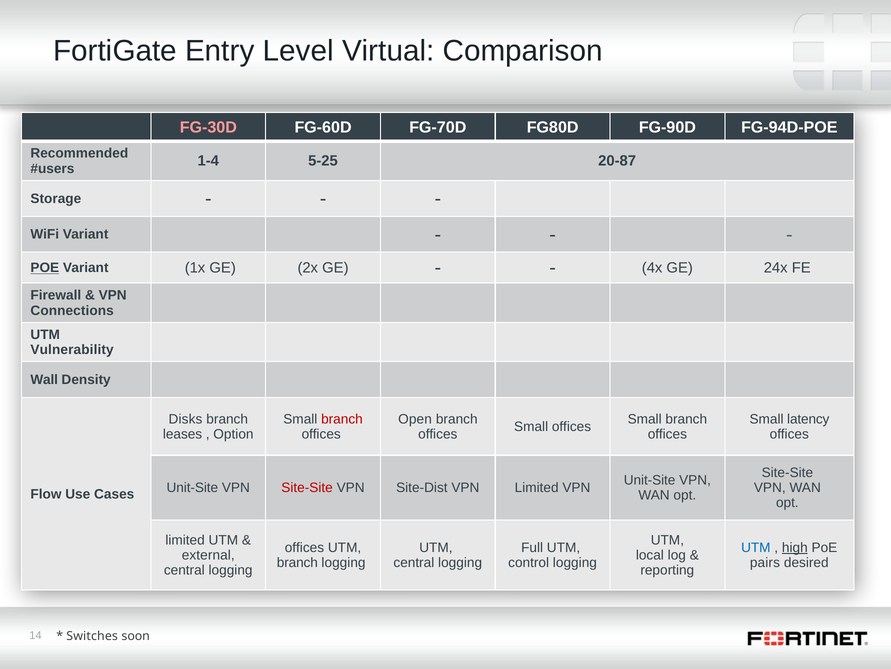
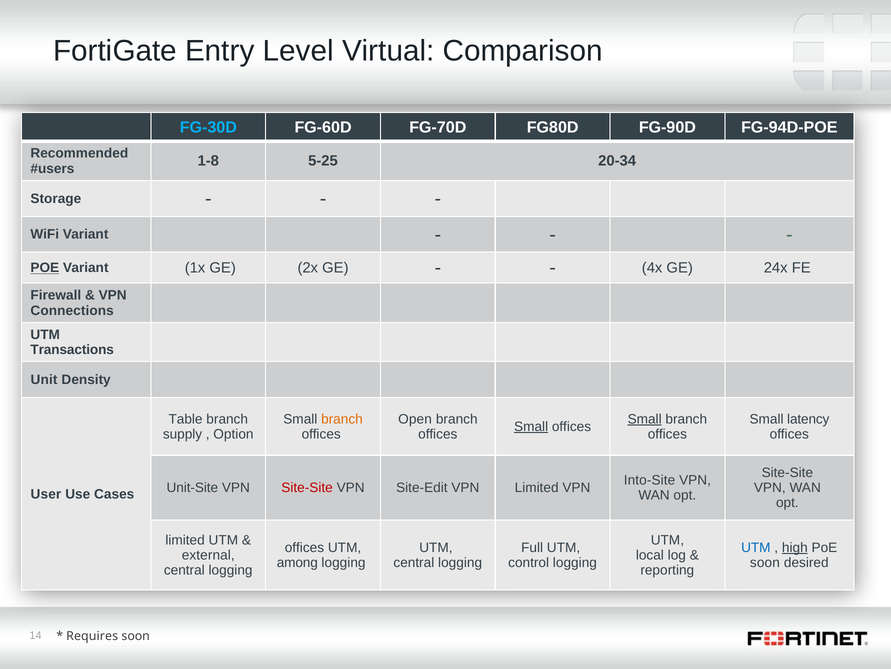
FG-30D colour: pink -> light blue
1-4: 1-4 -> 1-8
20-87: 20-87 -> 20-34
Vulnerability: Vulnerability -> Transactions
Wall: Wall -> Unit
Disks: Disks -> Table
branch at (342, 419) colour: red -> orange
Small at (645, 419) underline: none -> present
Small at (531, 426) underline: none -> present
leases: leases -> supply
Unit-Site at (650, 480): Unit-Site -> Into-Site
Site-Dist: Site-Dist -> Site-Edit
Flow: Flow -> User
branch at (297, 562): branch -> among
pairs at (765, 562): pairs -> soon
Switches: Switches -> Requires
